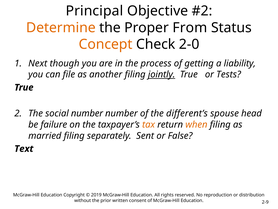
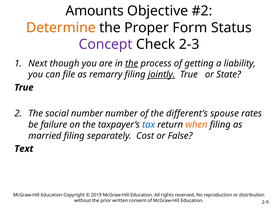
Principal: Principal -> Amounts
From: From -> Form
Concept colour: orange -> purple
2-0: 2-0 -> 2-3
the at (132, 63) underline: none -> present
another: another -> remarry
Tests: Tests -> State
head: head -> rates
tax colour: orange -> blue
Sent: Sent -> Cost
